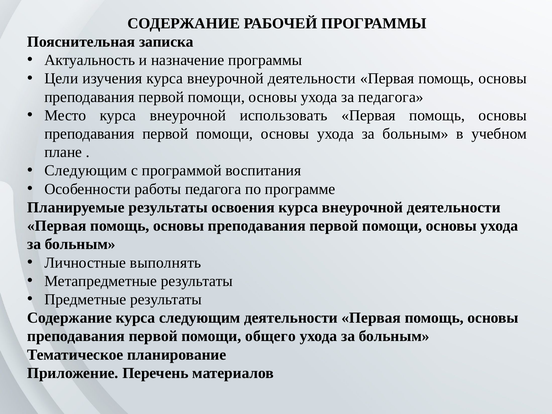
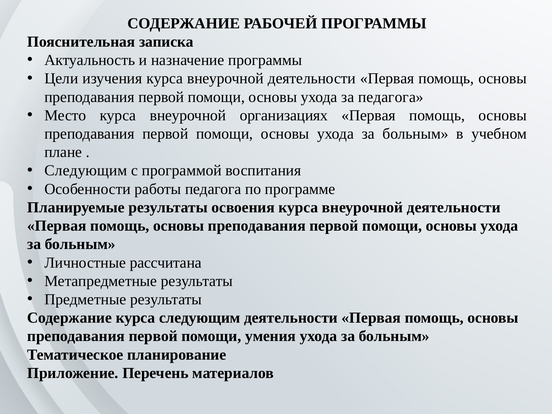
использовать: использовать -> организациях
выполнять: выполнять -> рассчитана
общего: общего -> умения
